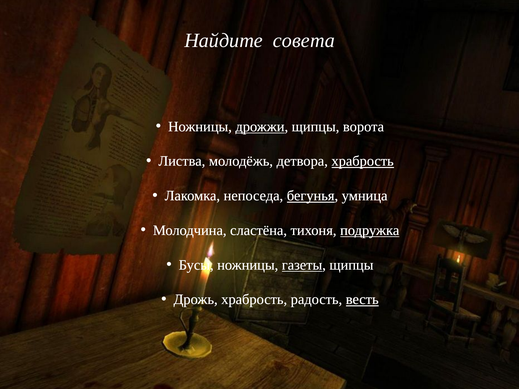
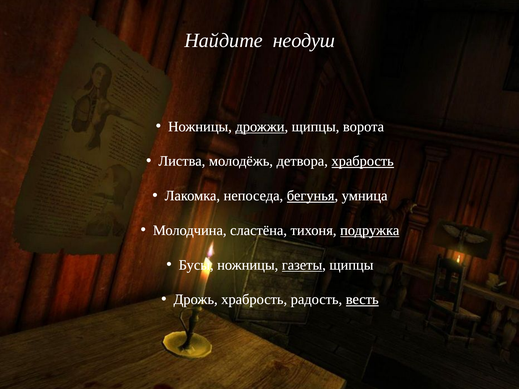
совета: совета -> неодуш
